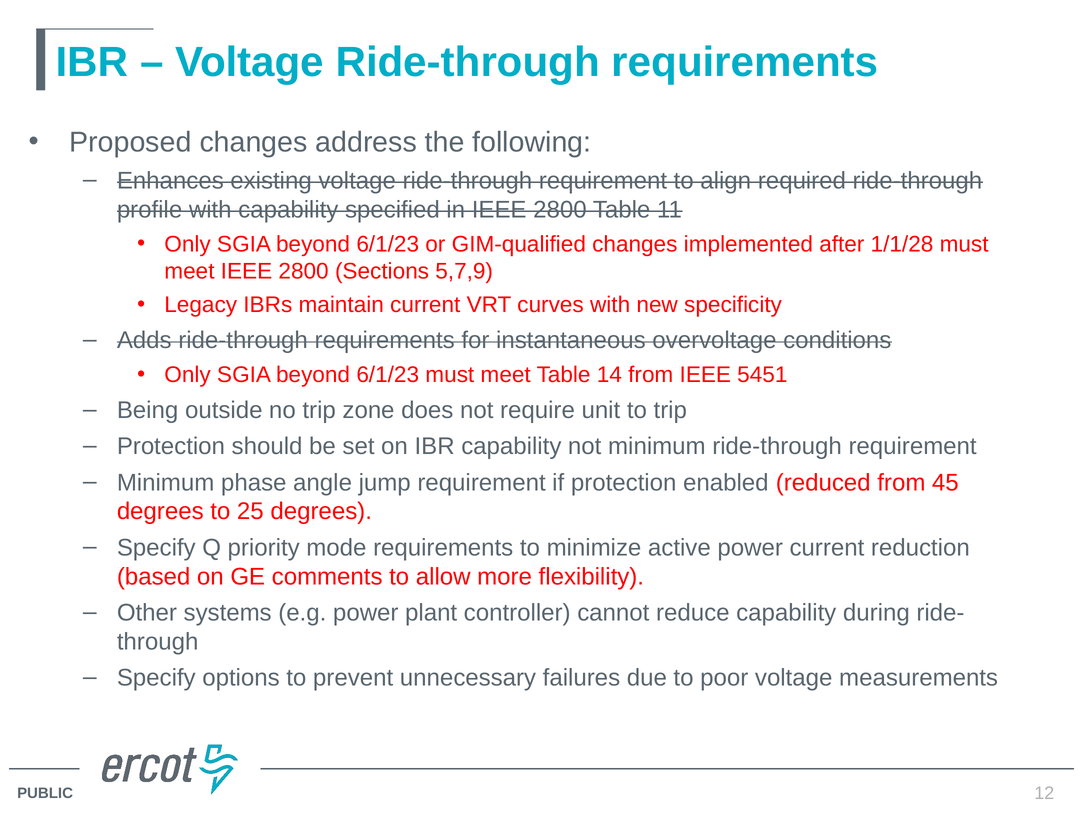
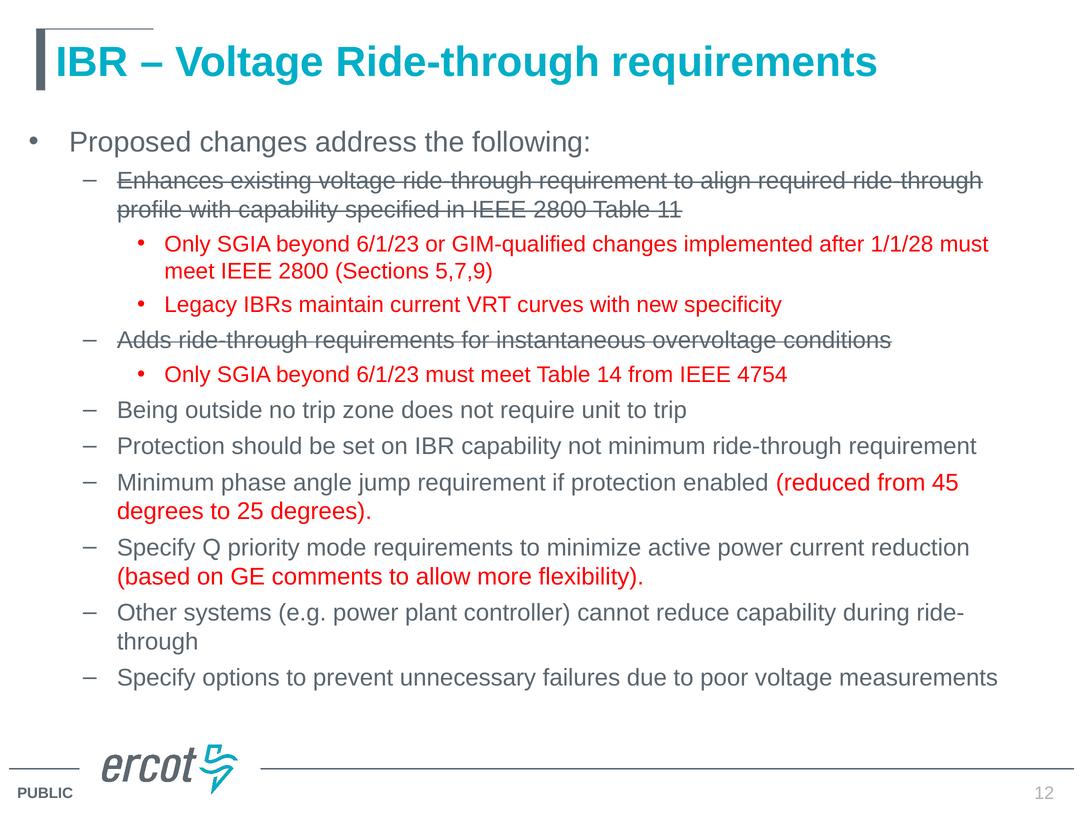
5451: 5451 -> 4754
